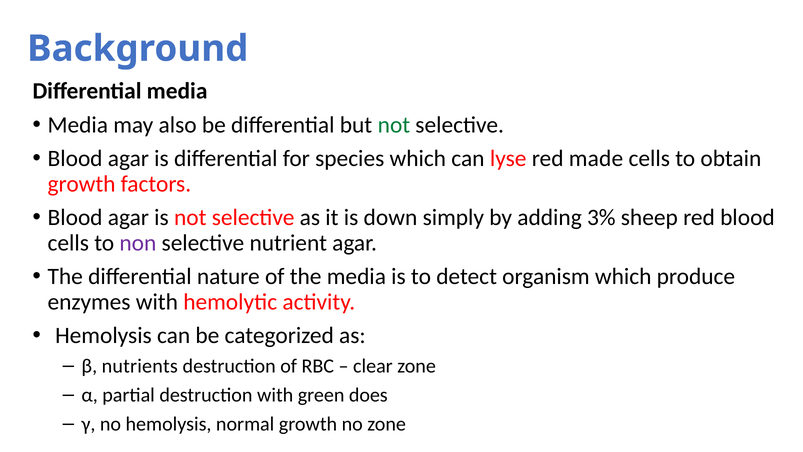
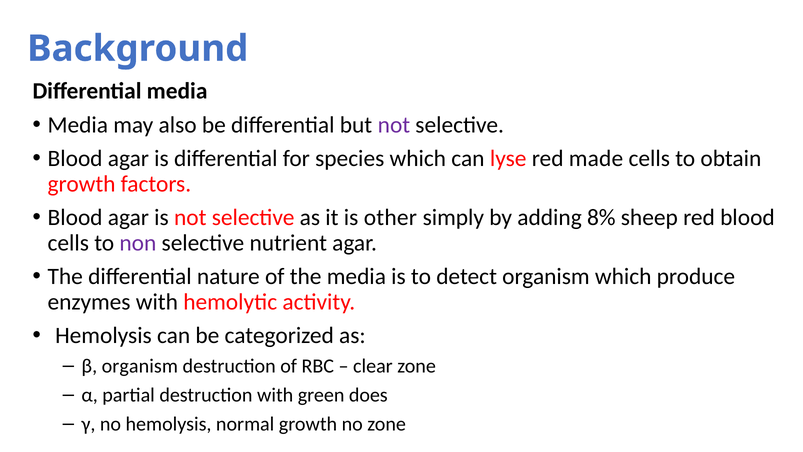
not at (394, 125) colour: green -> purple
down: down -> other
3%: 3% -> 8%
β nutrients: nutrients -> organism
